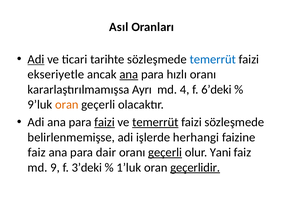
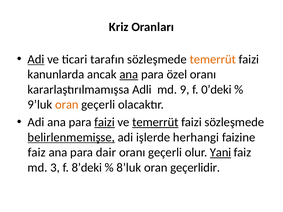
Asıl: Asıl -> Kriz
tarihte: tarihte -> tarafın
temerrüt at (213, 59) colour: blue -> orange
ekseriyetle: ekseriyetle -> kanunlarda
hızlı: hızlı -> özel
Ayrı: Ayrı -> Adli
4: 4 -> 9
6’deki: 6’deki -> 0’deki
belirlenmemişse underline: none -> present
geçerli at (165, 153) underline: present -> none
Yani underline: none -> present
9: 9 -> 3
3’deki: 3’deki -> 8’deki
1’luk: 1’luk -> 8’luk
geçerlidir underline: present -> none
